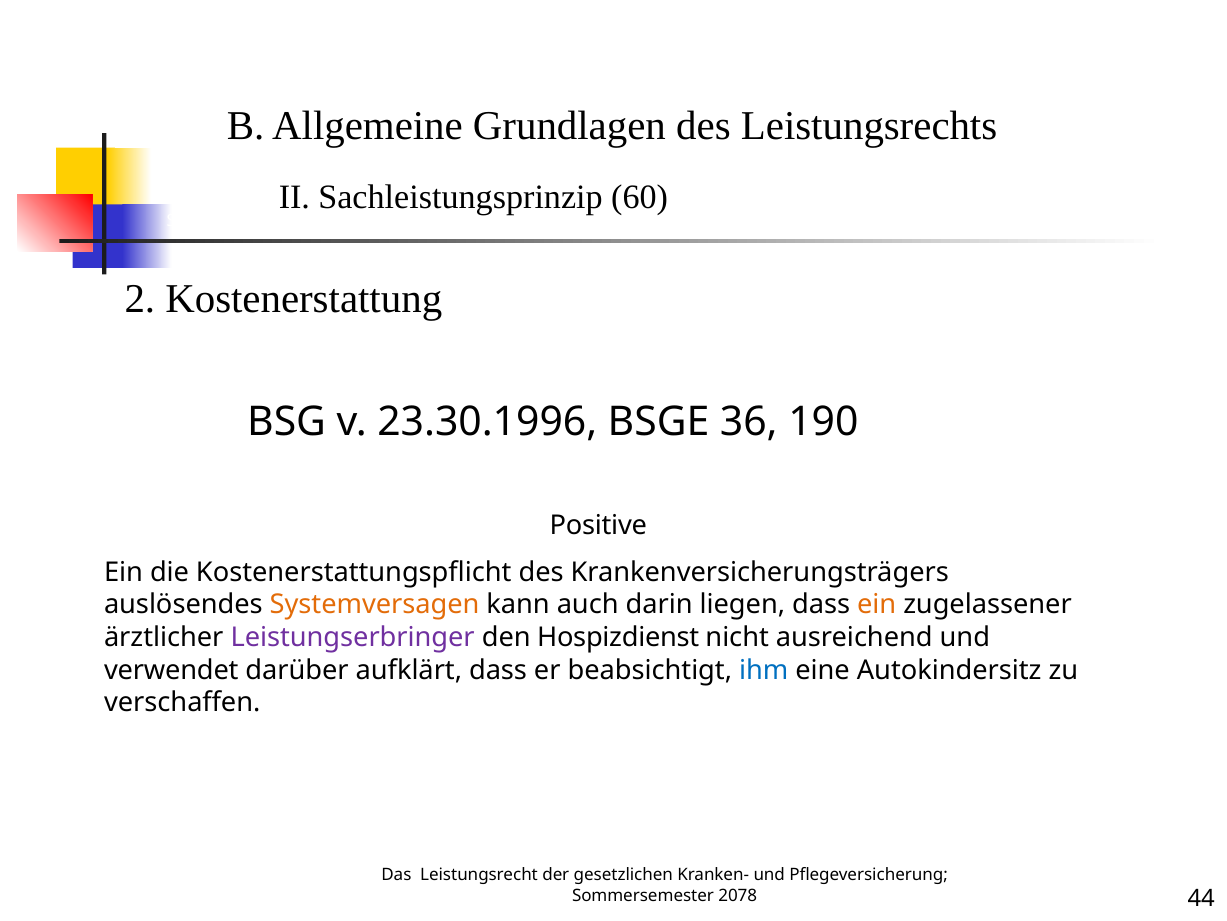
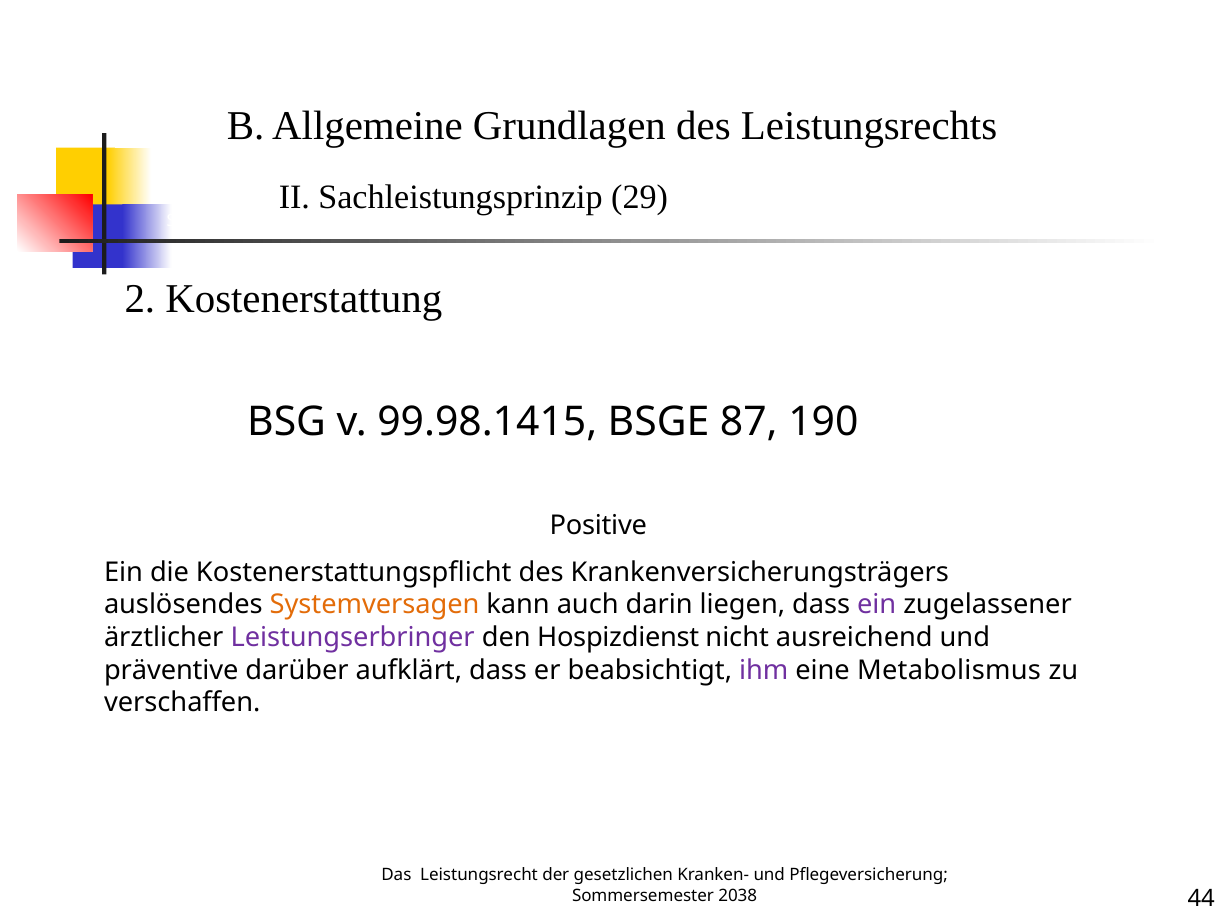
60: 60 -> 29
23.30.1996: 23.30.1996 -> 99.98.1415
36: 36 -> 87
ein at (877, 604) colour: orange -> purple
verwendet: verwendet -> präventive
ihm colour: blue -> purple
Autokindersitz: Autokindersitz -> Metabolismus
2078: 2078 -> 2038
